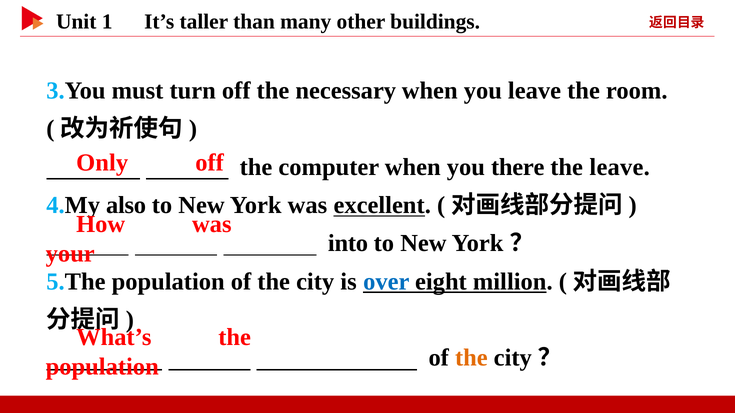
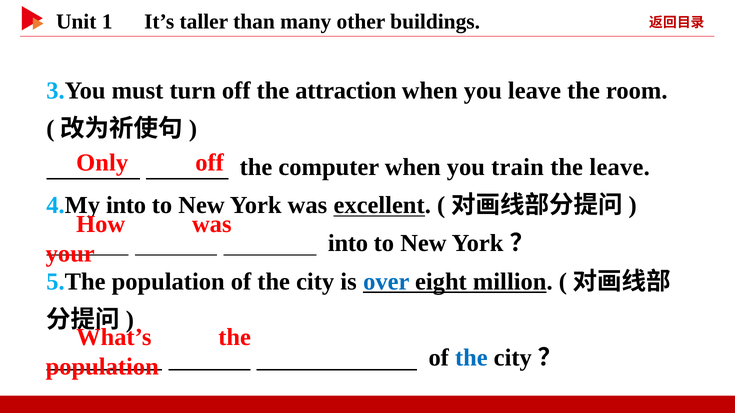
necessary: necessary -> attraction
there: there -> train
4.My also: also -> into
the at (471, 358) colour: orange -> blue
